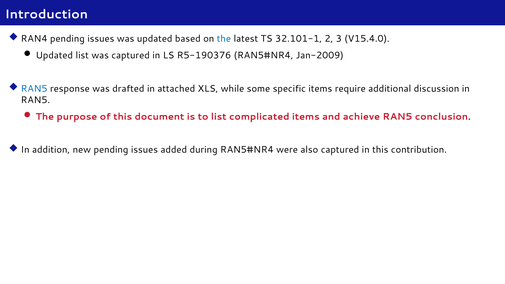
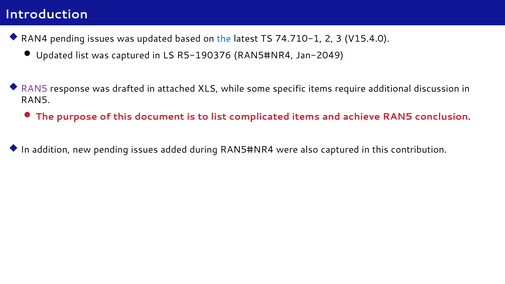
32.101-1: 32.101-1 -> 74.710-1
Jan-2009: Jan-2009 -> Jan-2049
RAN5 at (34, 89) colour: blue -> purple
